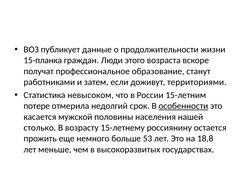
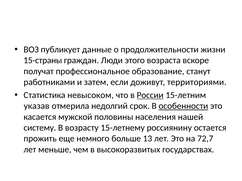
15-планка: 15-планка -> 15-страны
России underline: none -> present
потере: потере -> указав
столько: столько -> систему
53: 53 -> 13
18,8: 18,8 -> 72,7
